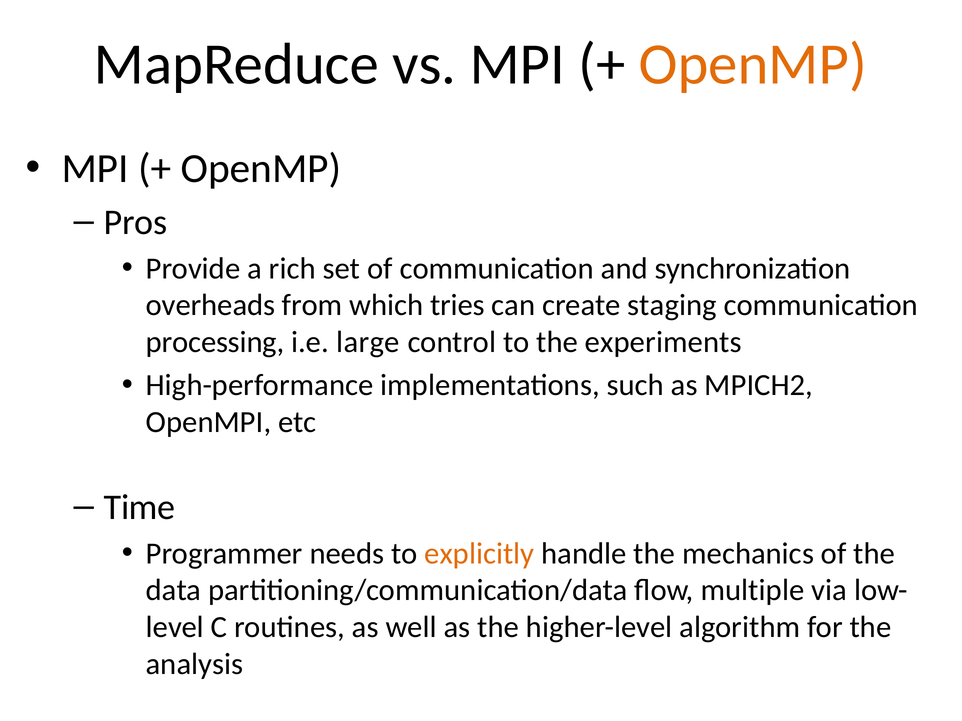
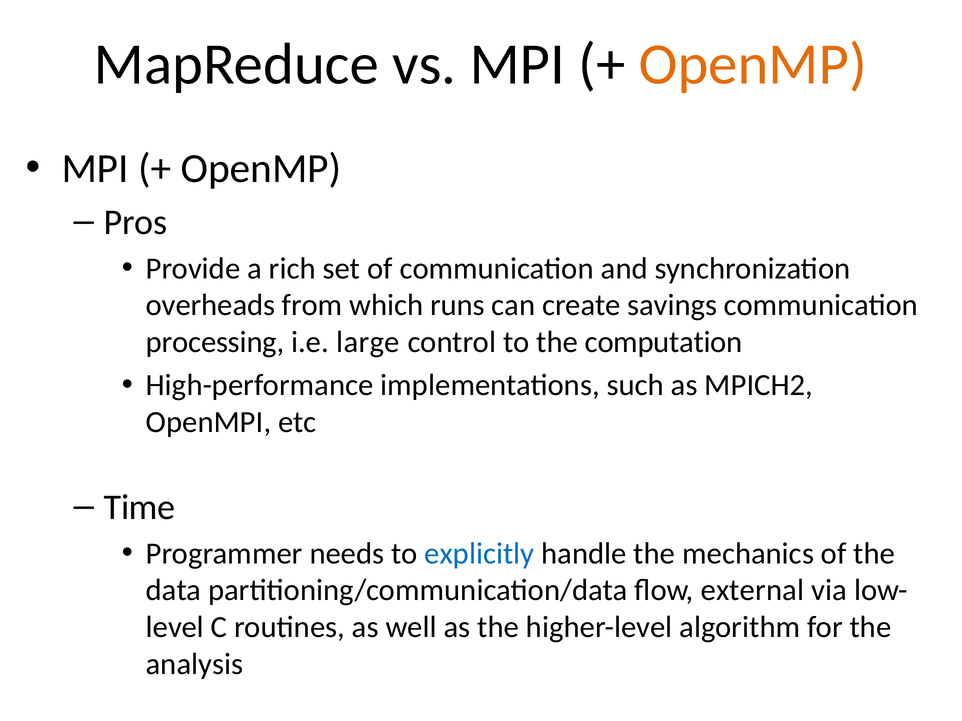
tries: tries -> runs
staging: staging -> savings
experiments: experiments -> computation
explicitly colour: orange -> blue
multiple: multiple -> external
